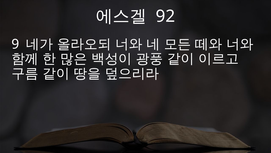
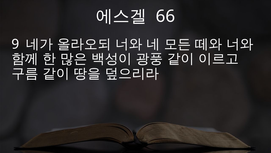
92: 92 -> 66
